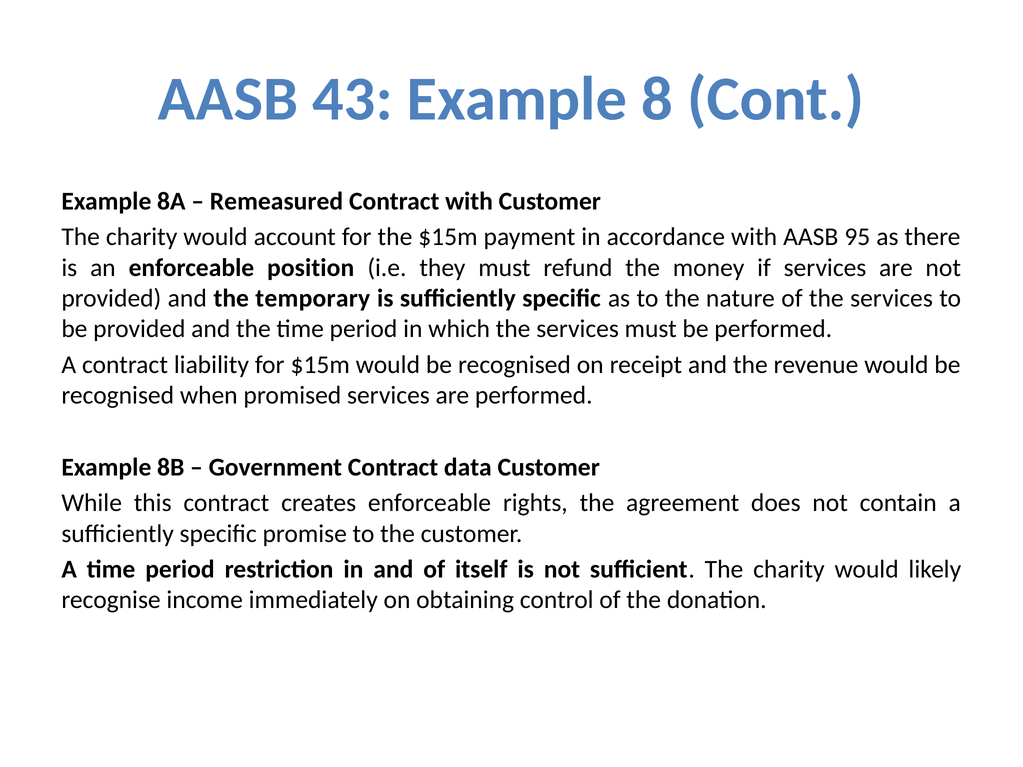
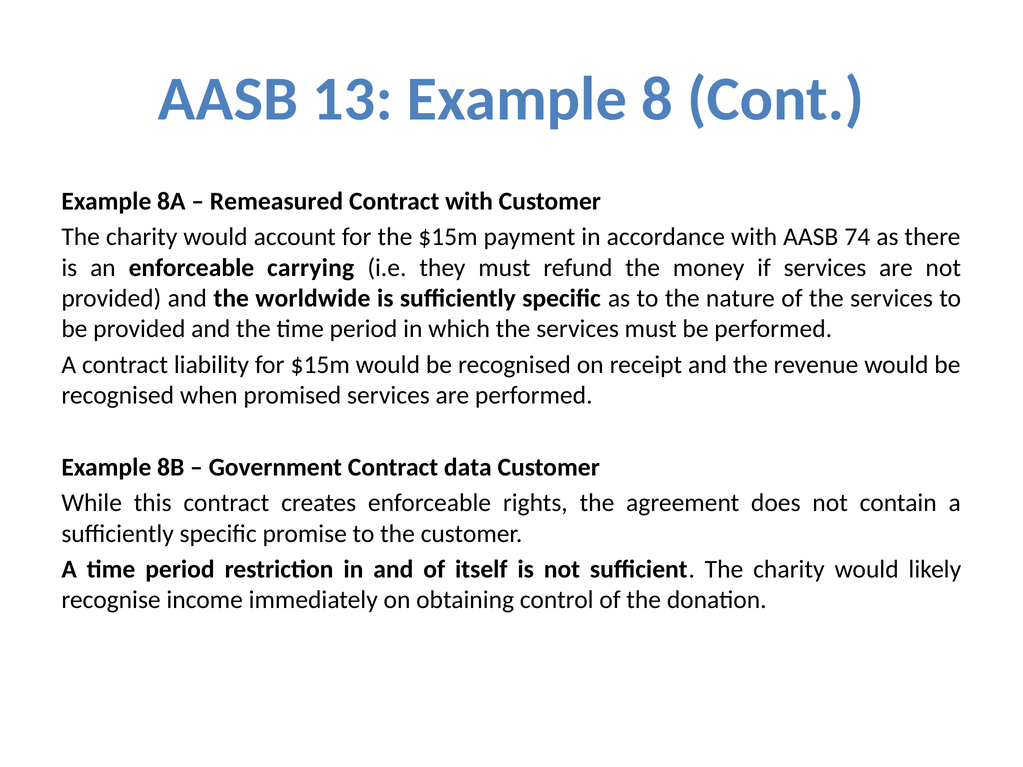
43: 43 -> 13
95: 95 -> 74
position: position -> carrying
temporary: temporary -> worldwide
